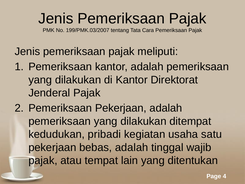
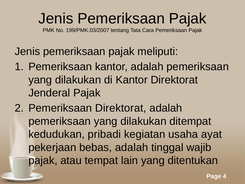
Pemeriksaan Pekerjaan: Pekerjaan -> Direktorat
satu: satu -> ayat
